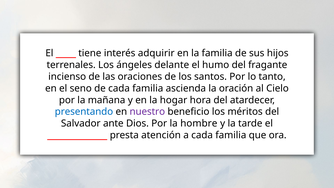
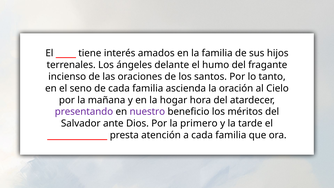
adquirir: adquirir -> amados
presentando colour: blue -> purple
hombre: hombre -> primero
